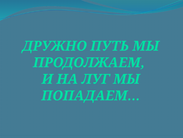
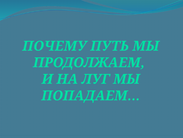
ДРУЖНО: ДРУЖНО -> ПОЧЕМУ
